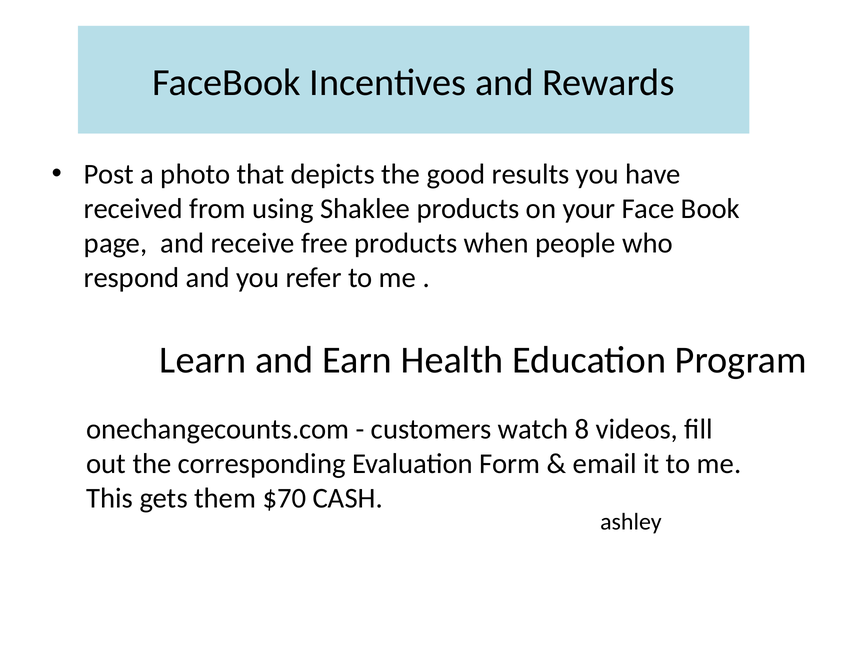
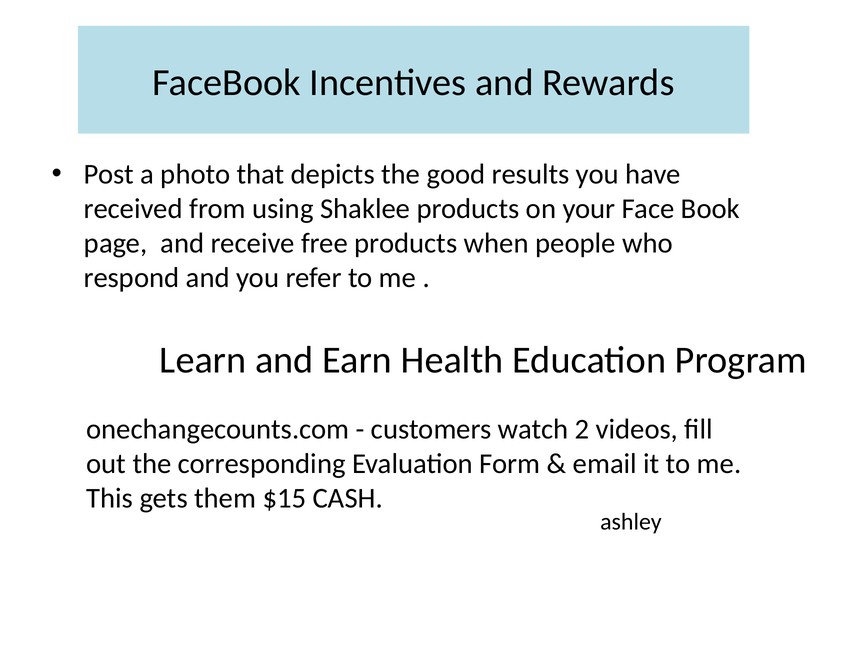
8: 8 -> 2
$70: $70 -> $15
